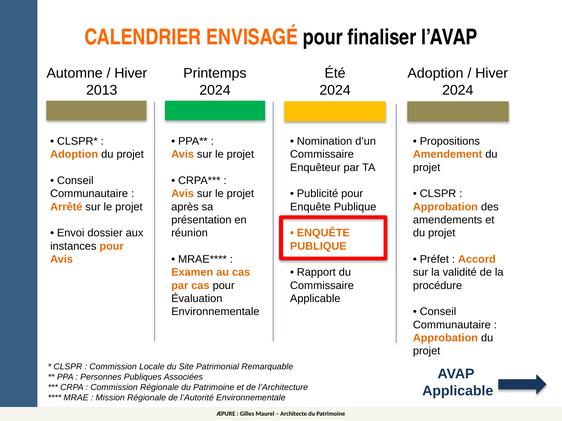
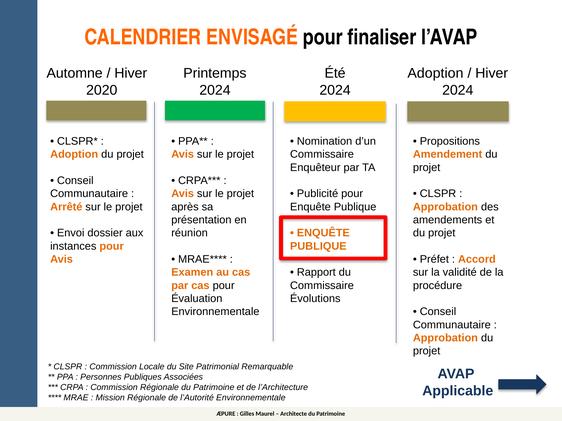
2013: 2013 -> 2020
Applicable at (315, 299): Applicable -> Évolutions
